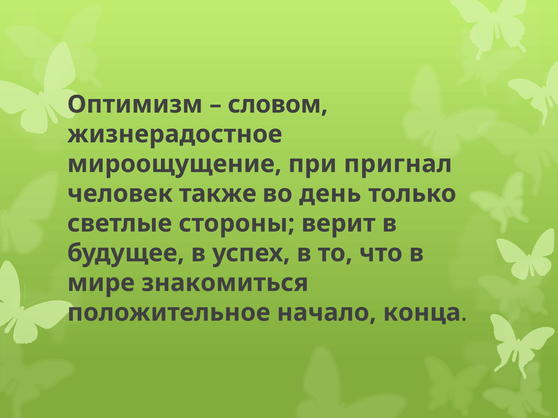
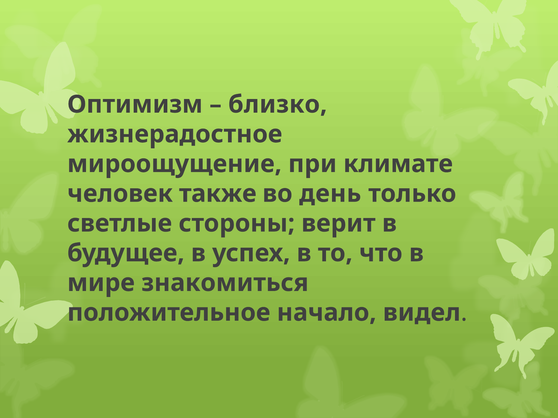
словом: словом -> близко
пригнал: пригнал -> климате
конца: конца -> видел
